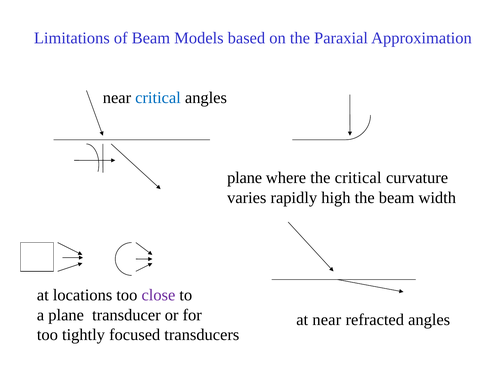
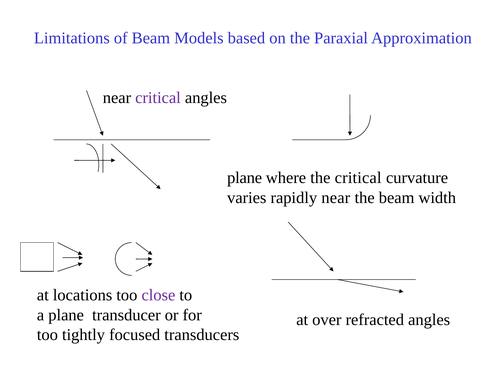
critical at (158, 98) colour: blue -> purple
rapidly high: high -> near
at near: near -> over
